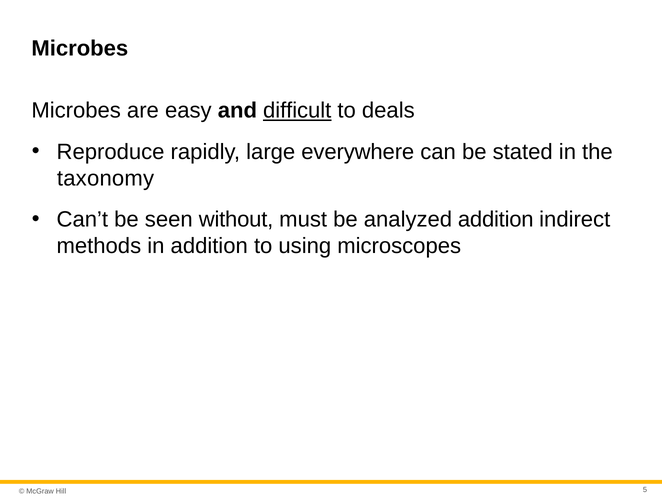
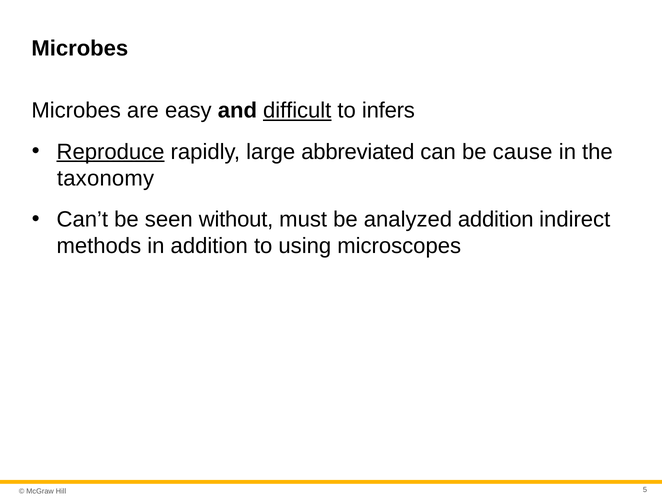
deals: deals -> infers
Reproduce underline: none -> present
everywhere: everywhere -> abbreviated
stated: stated -> cause
